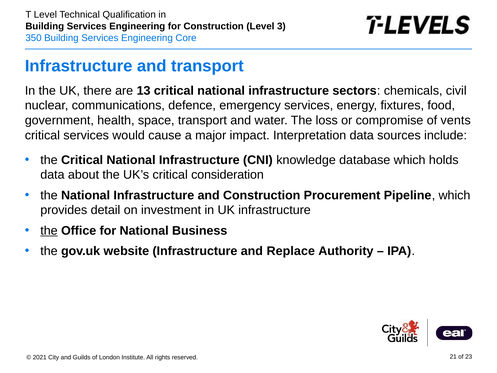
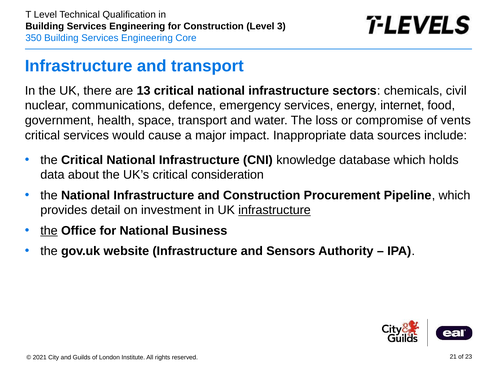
fixtures: fixtures -> internet
Interpretation: Interpretation -> Inappropriate
infrastructure at (275, 210) underline: none -> present
Replace: Replace -> Sensors
